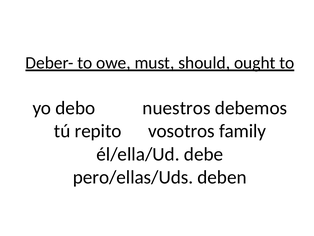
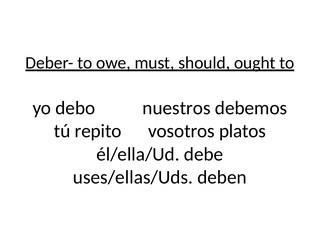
family: family -> platos
pero/ellas/Uds: pero/ellas/Uds -> uses/ellas/Uds
